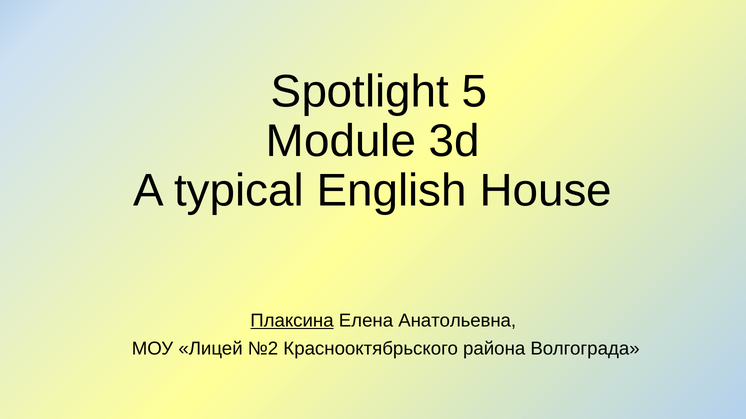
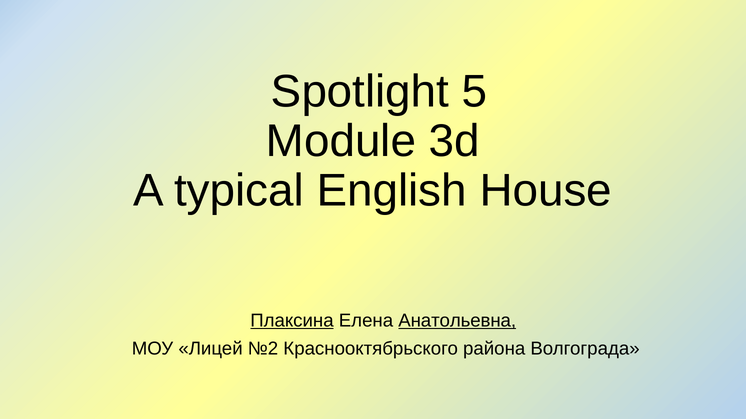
Анатольевна underline: none -> present
